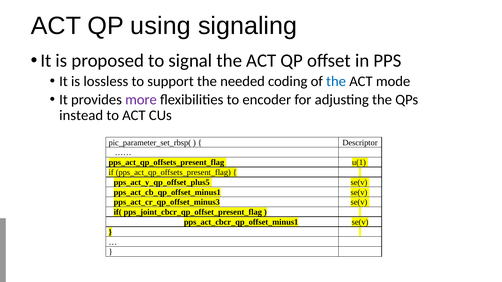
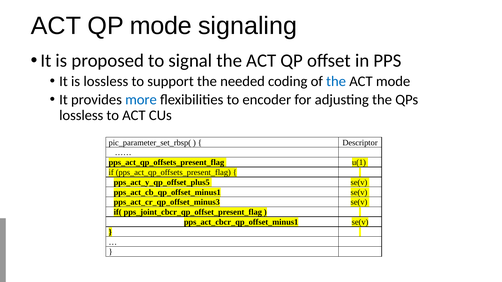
QP using: using -> mode
more colour: purple -> blue
instead at (81, 116): instead -> lossless
